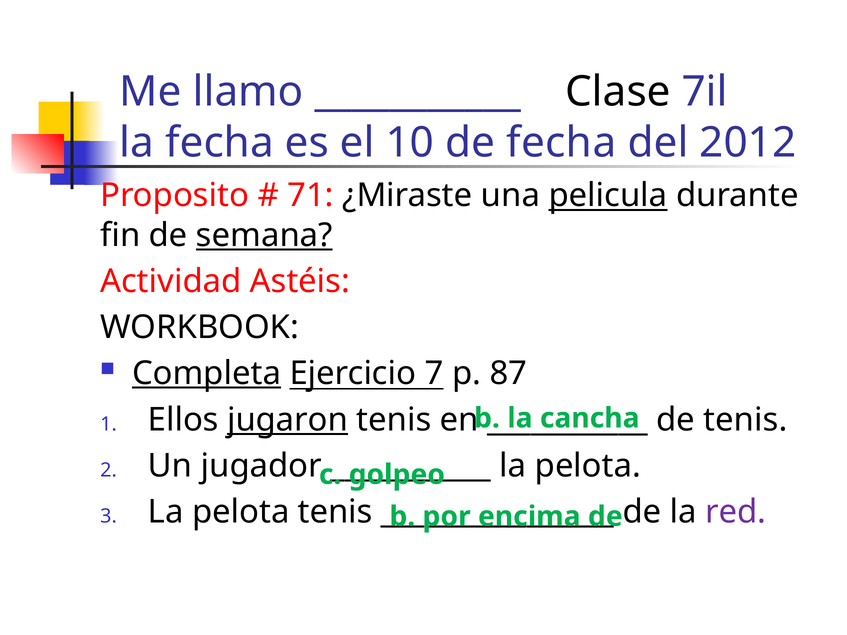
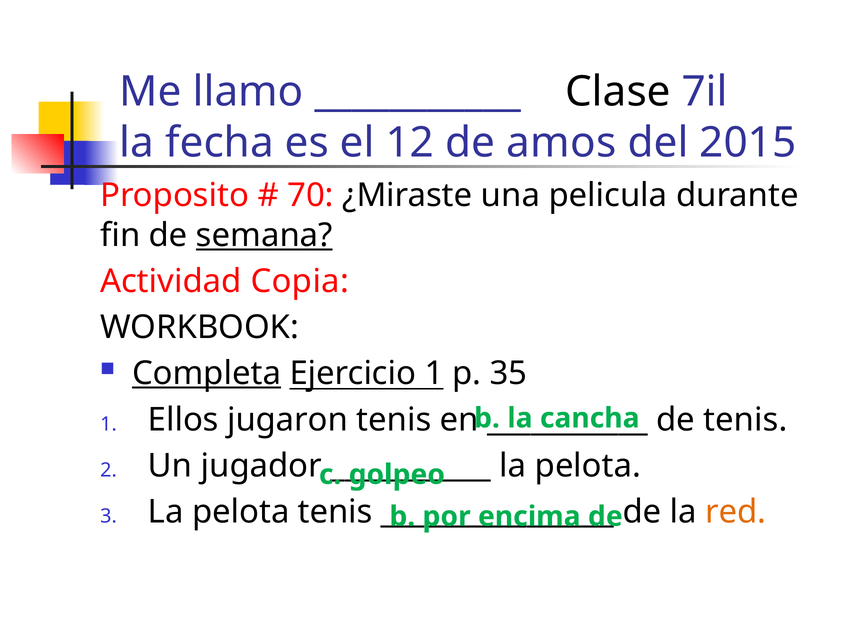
10: 10 -> 12
de fecha: fecha -> amos
2012: 2012 -> 2015
71: 71 -> 70
pelicula underline: present -> none
Astéis: Astéis -> Copia
Ejercicio 7: 7 -> 1
87: 87 -> 35
jugaron underline: present -> none
red colour: purple -> orange
